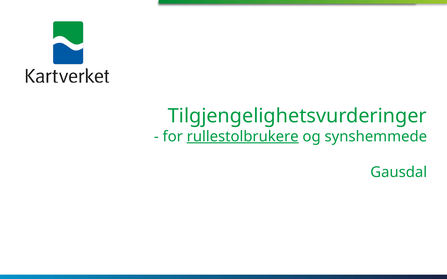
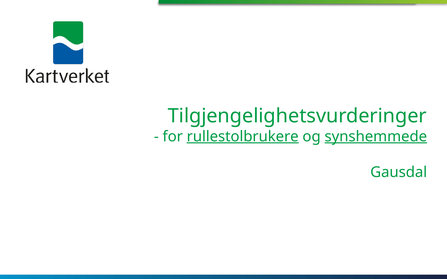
synshemmede underline: none -> present
